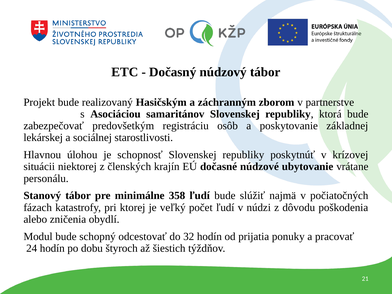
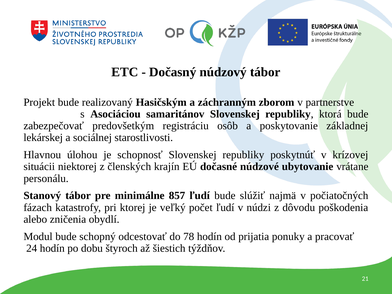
358: 358 -> 857
32: 32 -> 78
